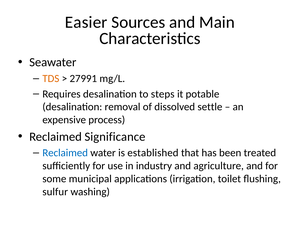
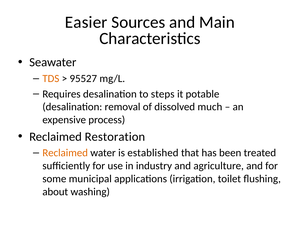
27991: 27991 -> 95527
settle: settle -> much
Significance: Significance -> Restoration
Reclaimed at (65, 153) colour: blue -> orange
sulfur: sulfur -> about
